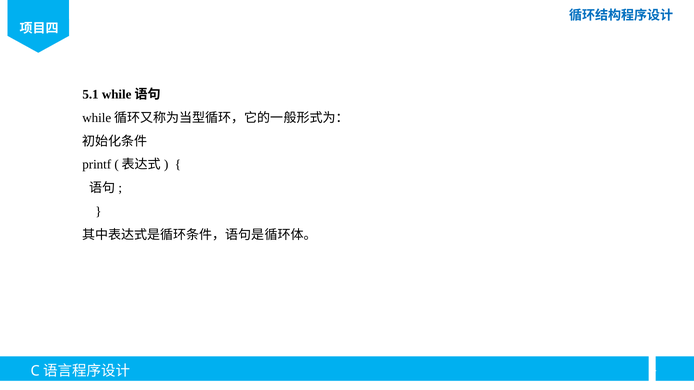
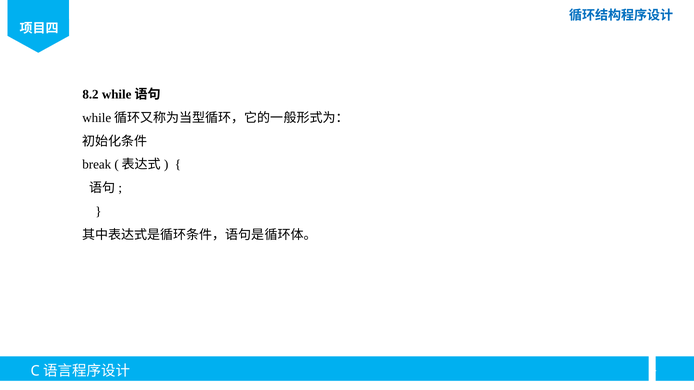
5.1: 5.1 -> 8.2
printf: printf -> break
